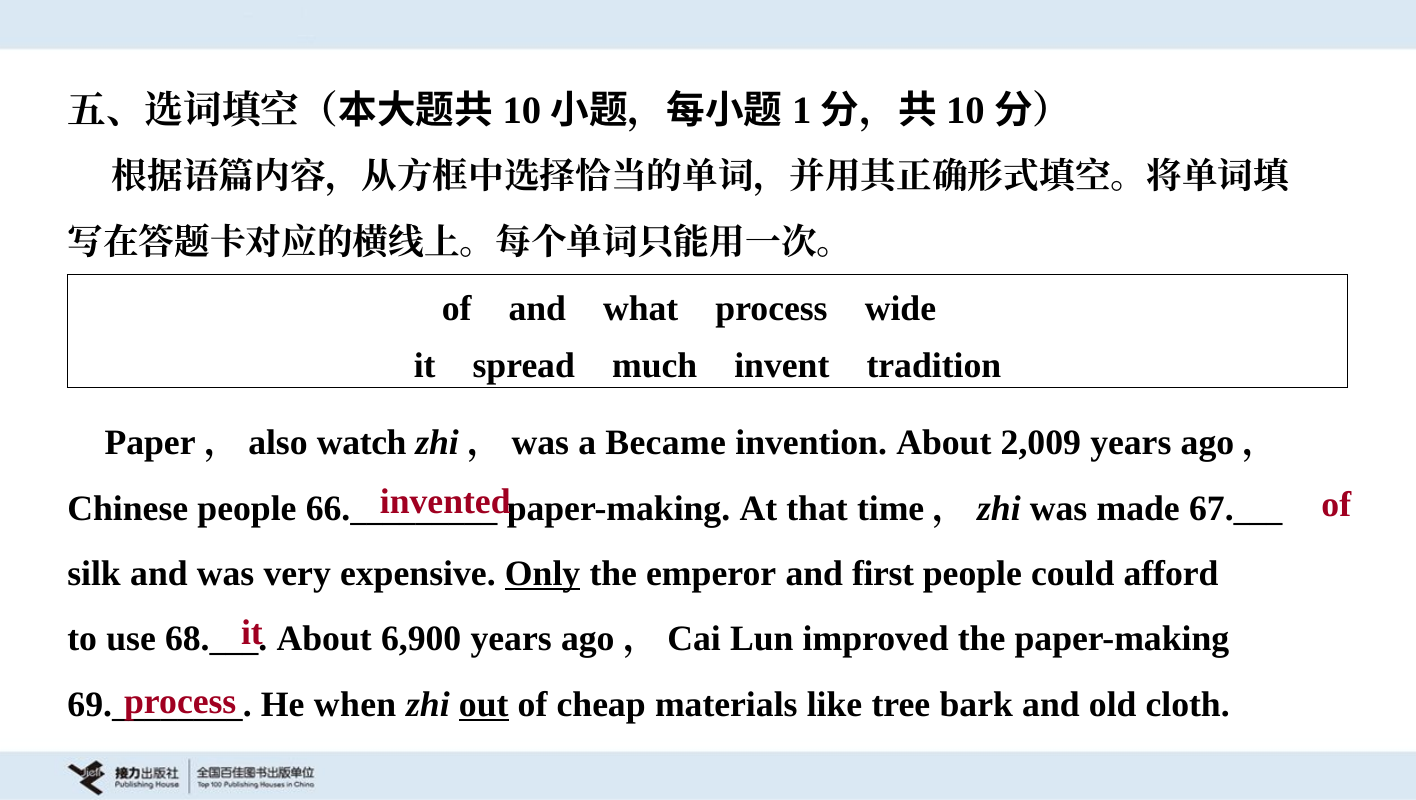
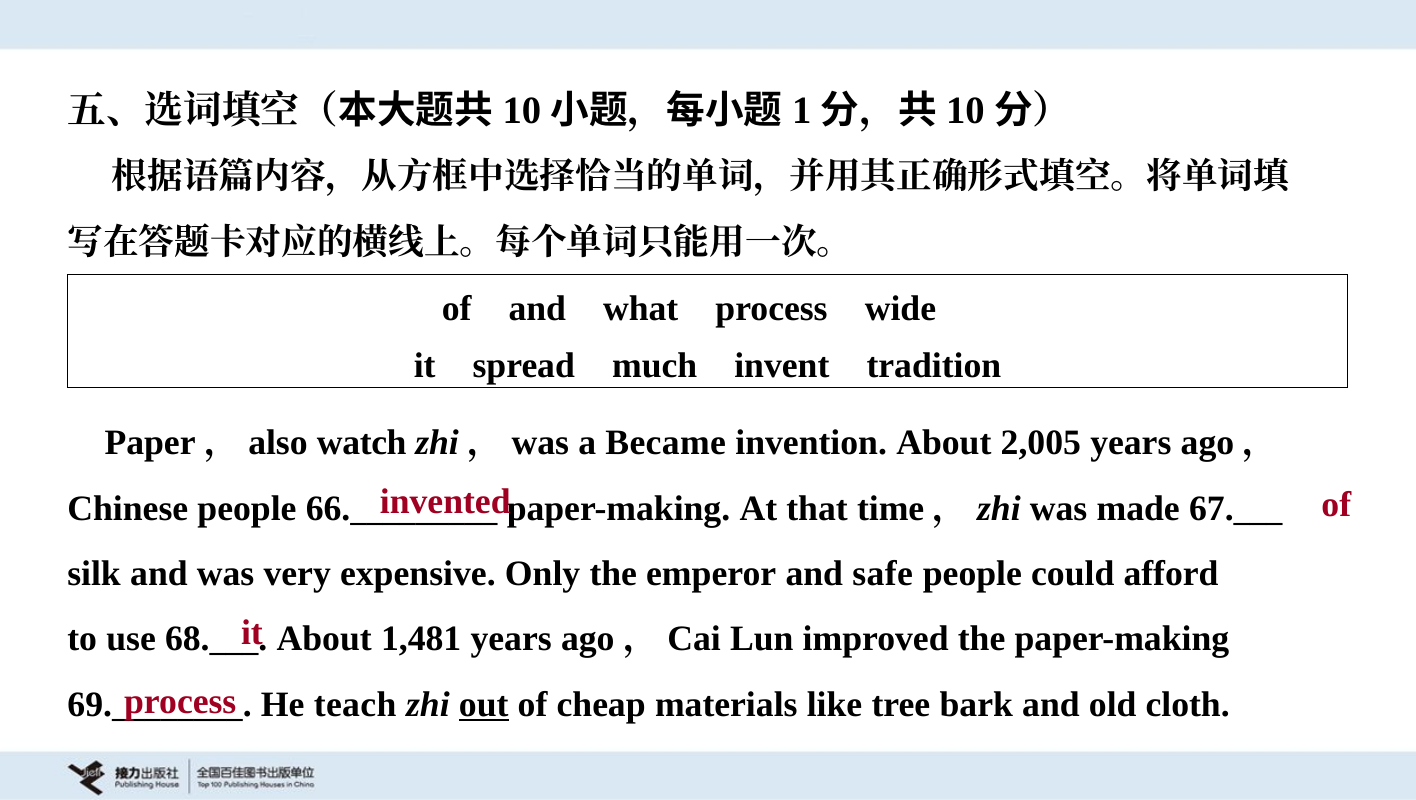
2,009: 2,009 -> 2,005
Only underline: present -> none
first: first -> safe
6,900: 6,900 -> 1,481
when: when -> teach
